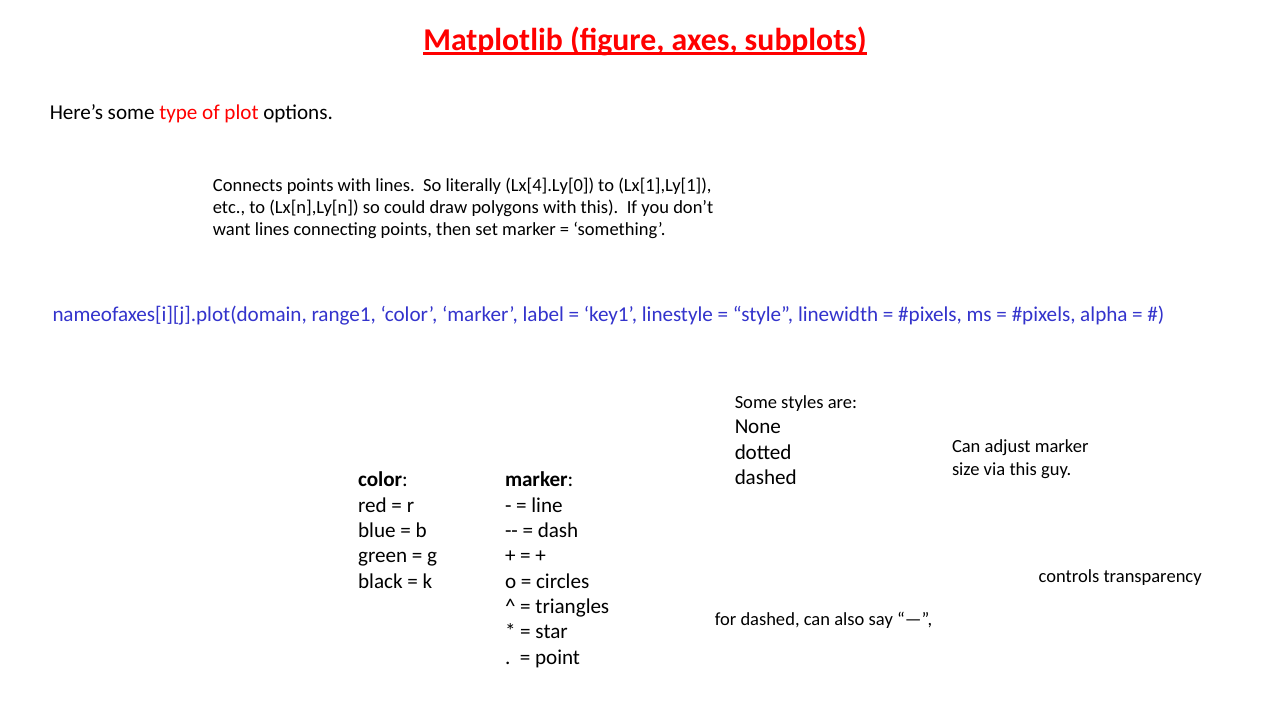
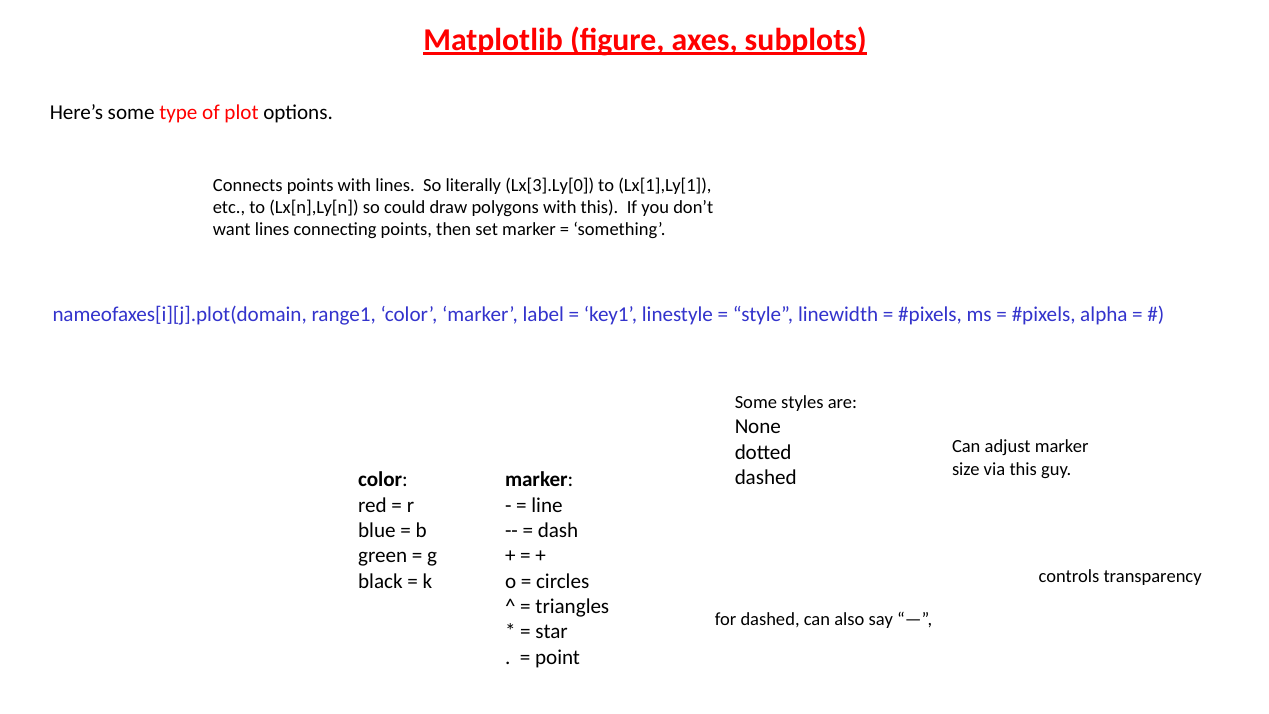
Lx[4].Ly[0: Lx[4].Ly[0 -> Lx[3].Ly[0
